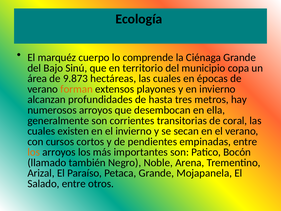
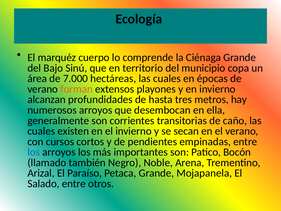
9.873: 9.873 -> 7.000
coral: coral -> caño
los at (34, 152) colour: orange -> blue
